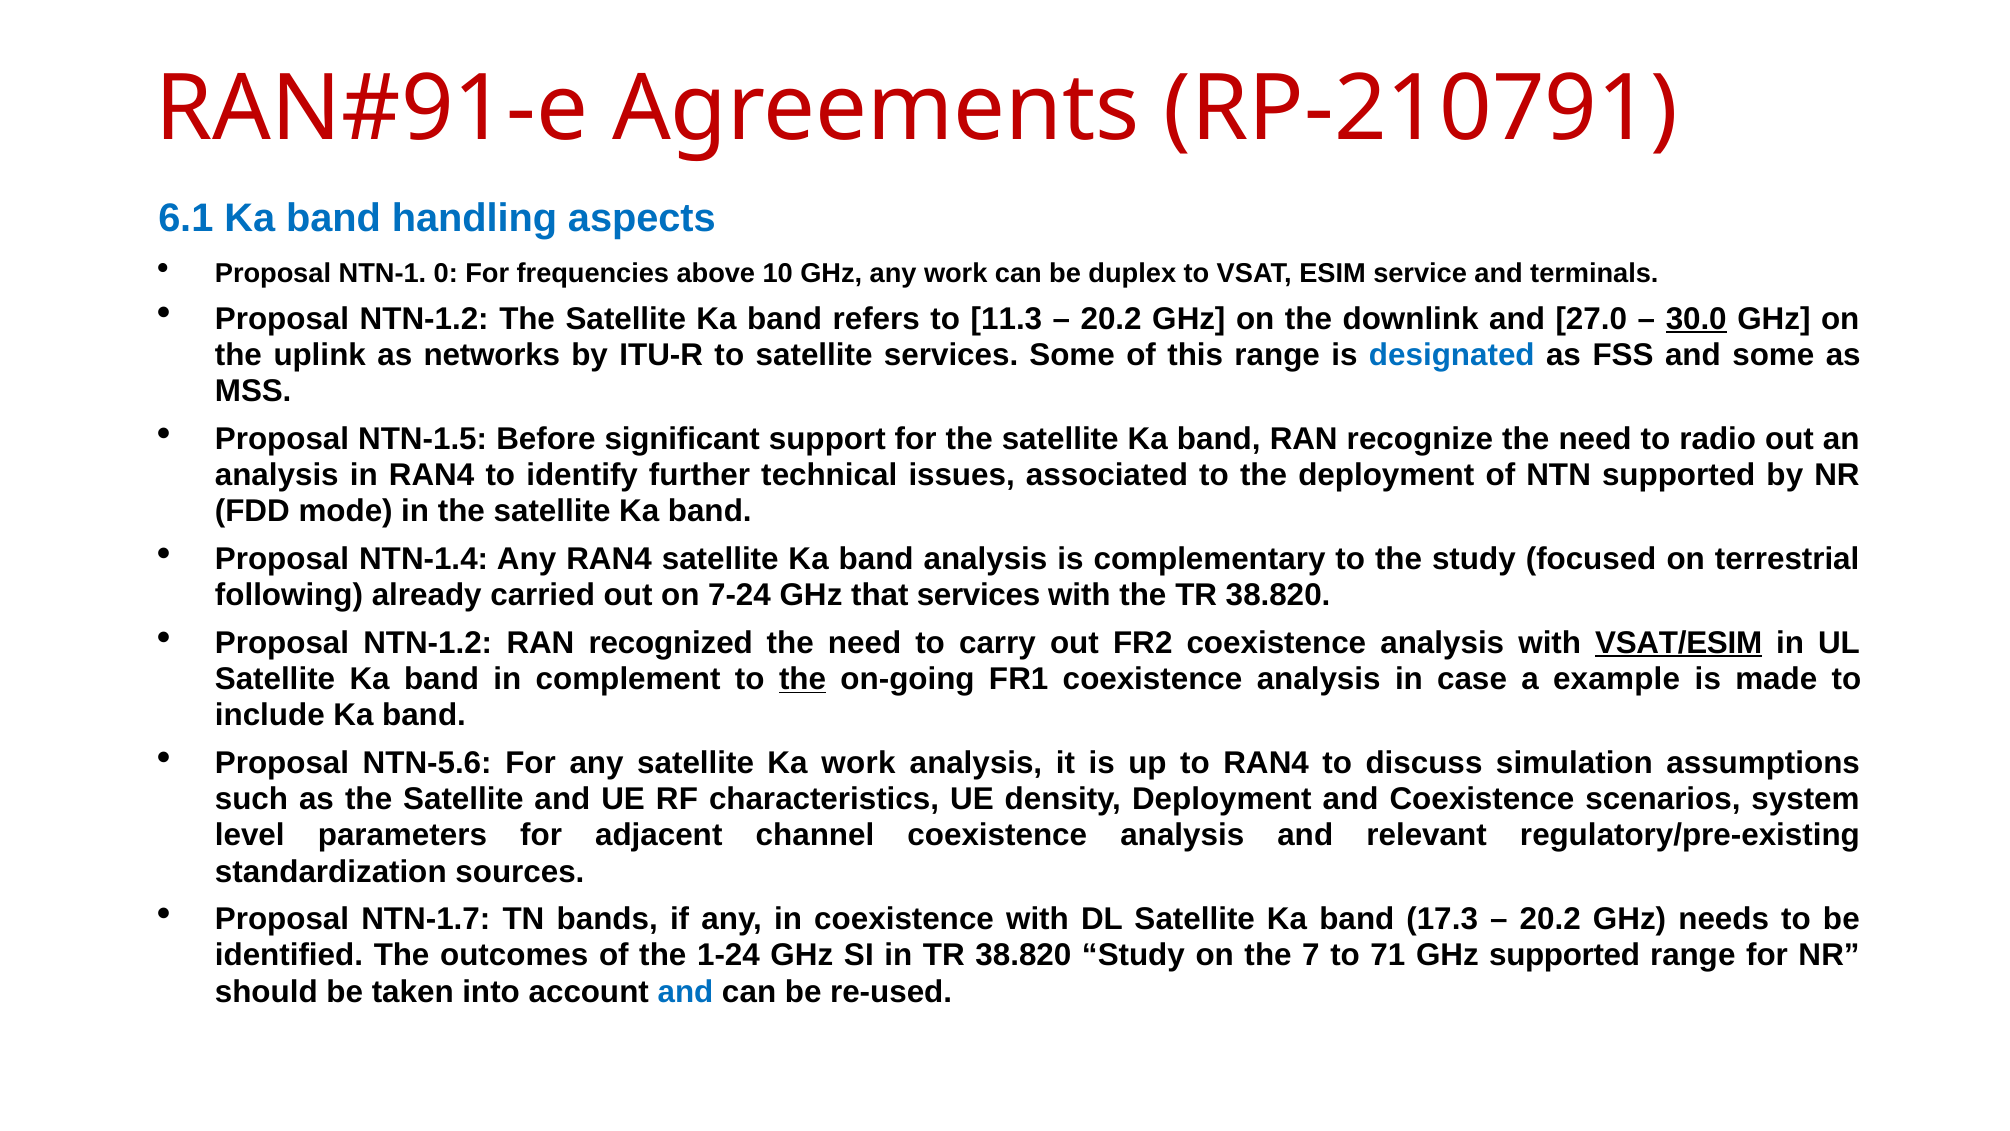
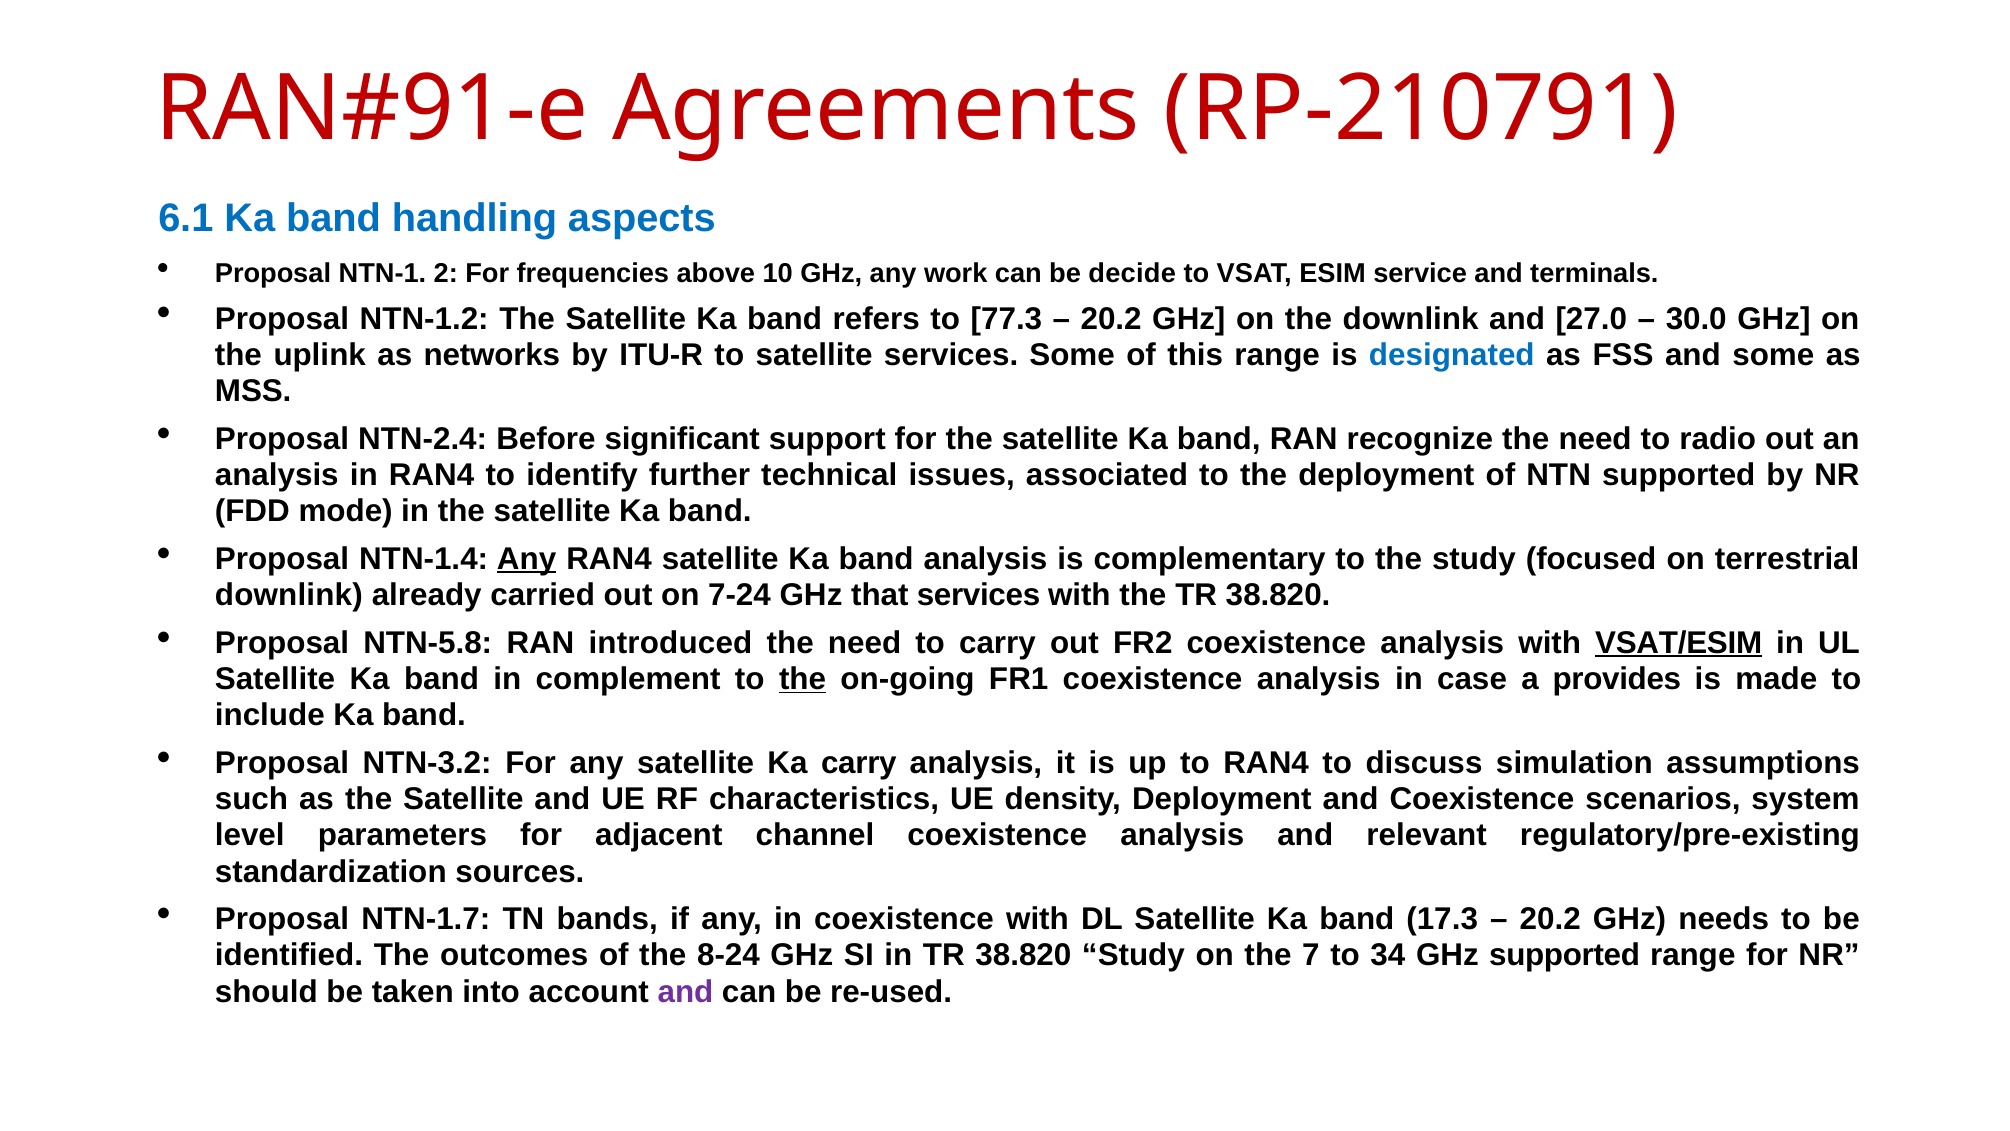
0: 0 -> 2
duplex: duplex -> decide
11.3: 11.3 -> 77.3
30.0 underline: present -> none
NTN-1.5: NTN-1.5 -> NTN-2.4
Any at (527, 559) underline: none -> present
following at (289, 595): following -> downlink
NTN-1.2 at (428, 642): NTN-1.2 -> NTN-5.8
recognized: recognized -> introduced
example: example -> provides
NTN-5.6: NTN-5.6 -> NTN-3.2
Ka work: work -> carry
1-24: 1-24 -> 8-24
71: 71 -> 34
and at (686, 991) colour: blue -> purple
